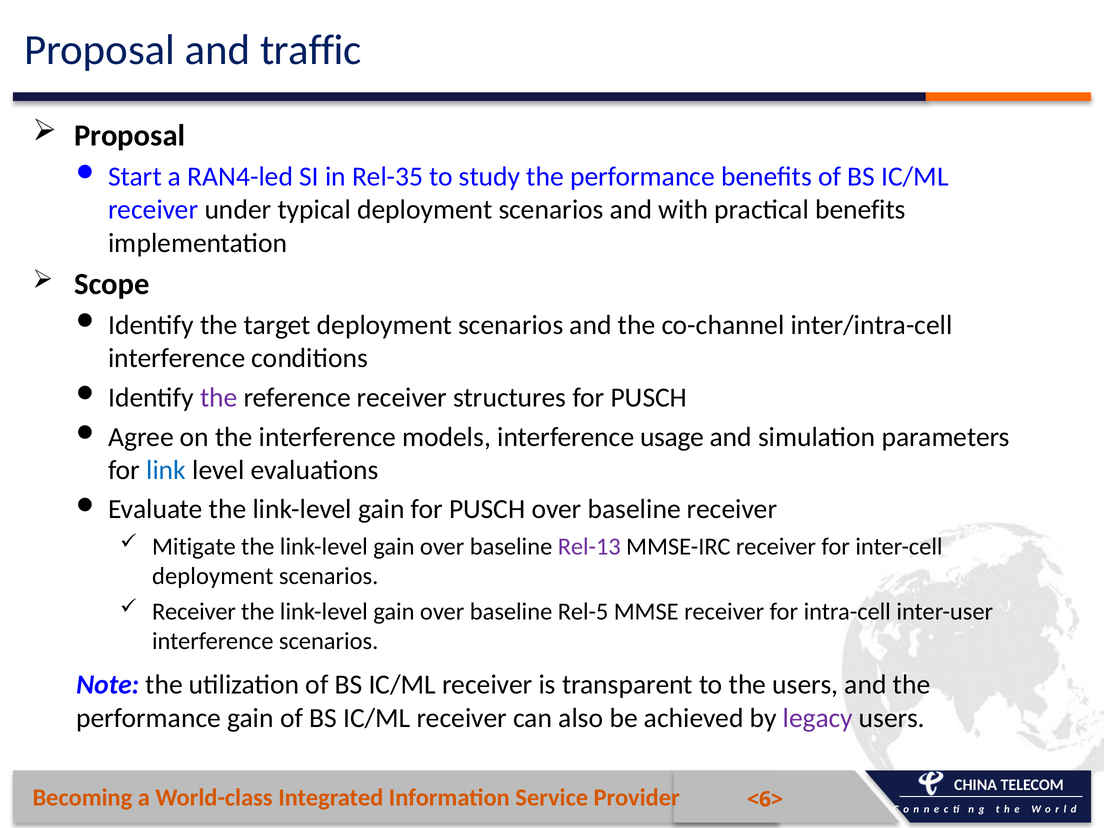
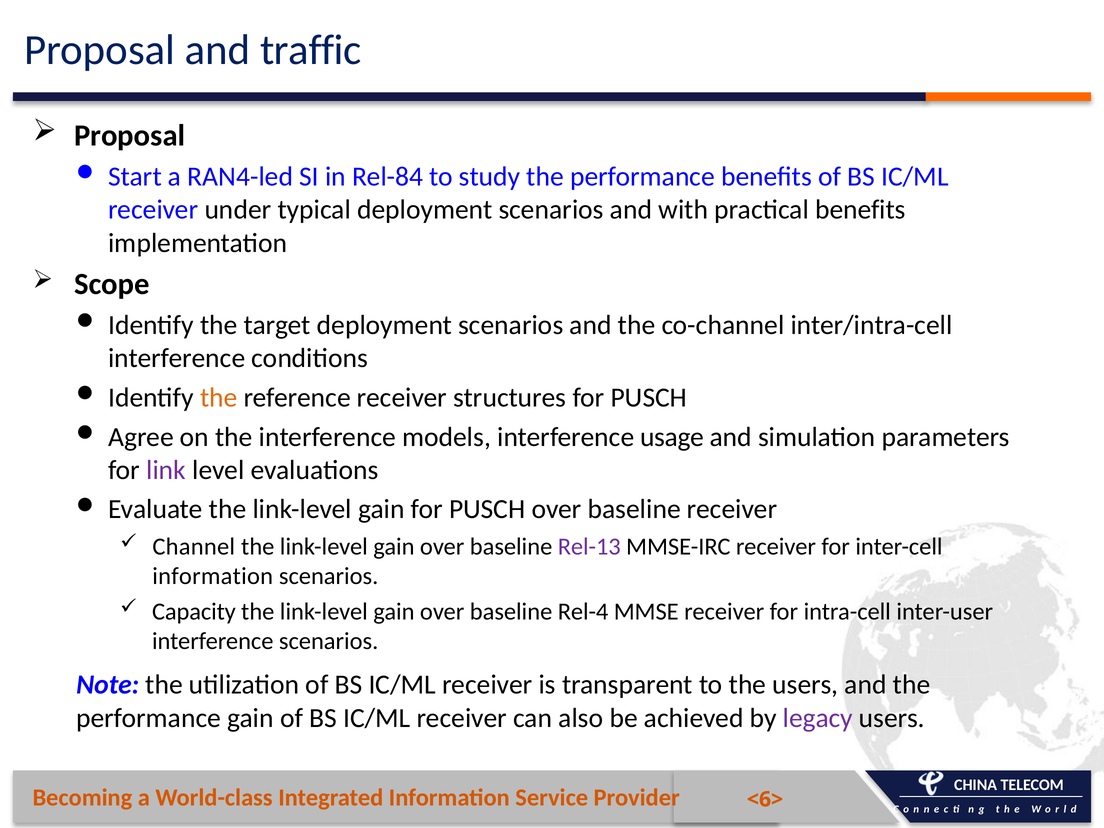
Rel-35: Rel-35 -> Rel-84
the at (219, 398) colour: purple -> orange
link colour: blue -> purple
Mitigate: Mitigate -> Channel
deployment at (213, 576): deployment -> information
Receiver at (194, 612): Receiver -> Capacity
Rel-5: Rel-5 -> Rel-4
